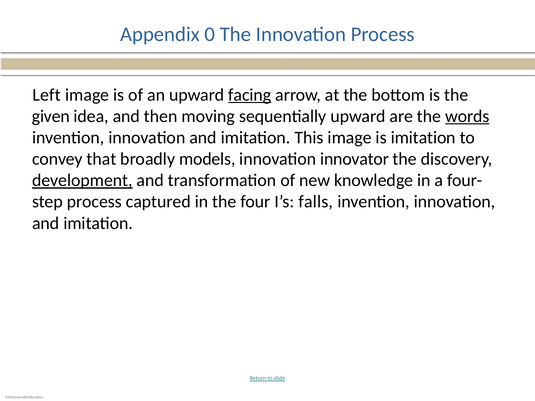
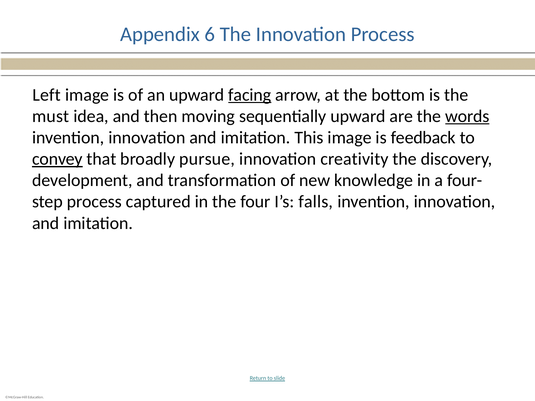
0: 0 -> 6
given: given -> must
is imitation: imitation -> feedback
convey underline: none -> present
models: models -> pursue
innovator: innovator -> creativity
development underline: present -> none
